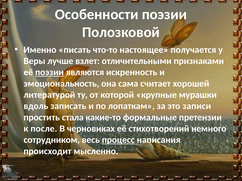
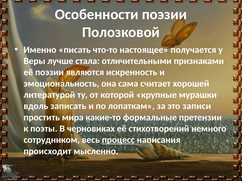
взлет: взлет -> стала
поэзии at (49, 72) underline: present -> none
стала: стала -> мира
после: после -> поэты
